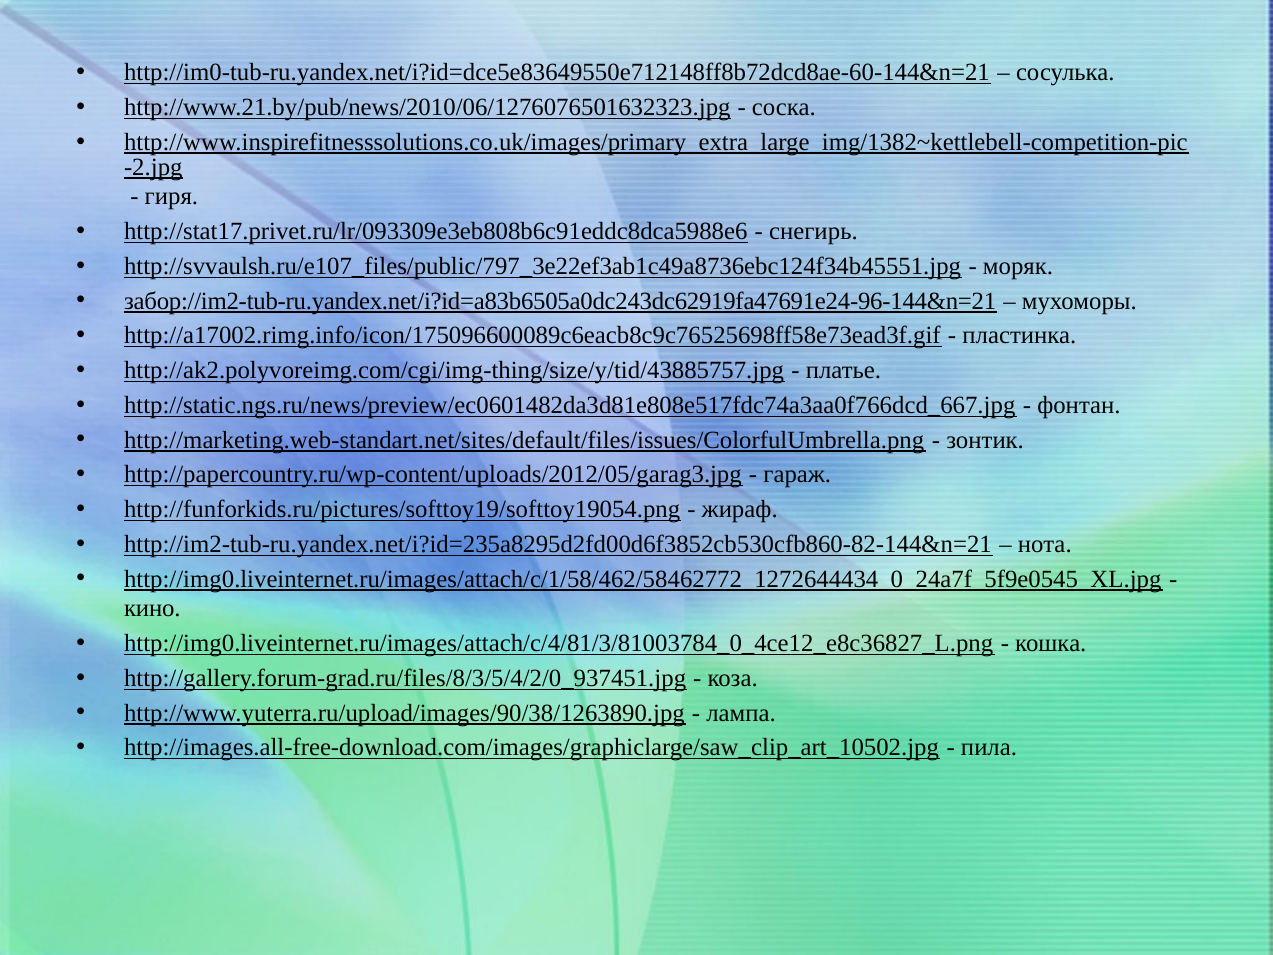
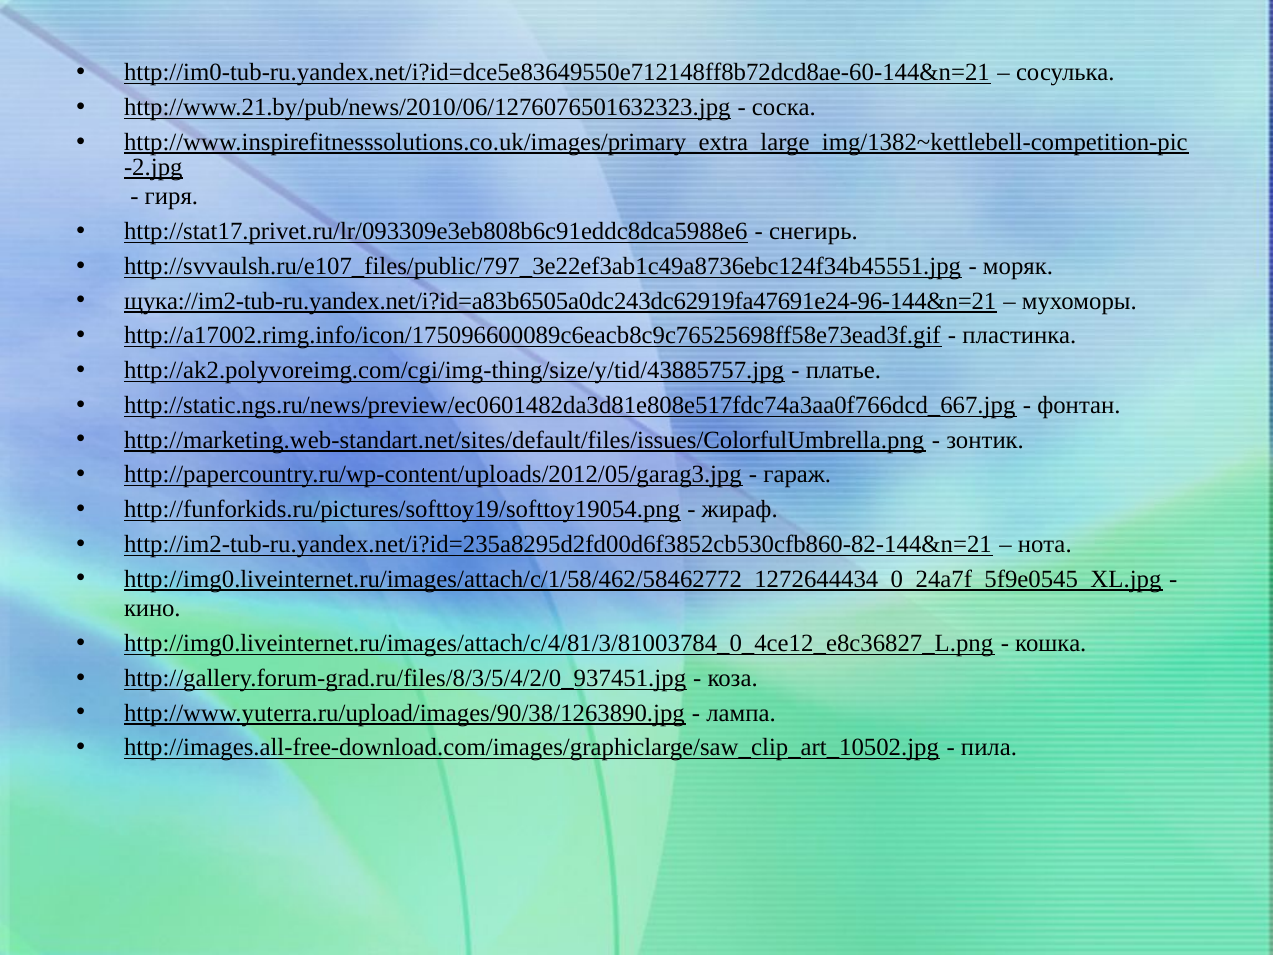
забор://im2-tub-ru.yandex.net/i?id=a83b6505a0dc243dc62919fa47691e24-96-144&n=21: забор://im2-tub-ru.yandex.net/i?id=a83b6505a0dc243dc62919fa47691e24-96-144&n=21 -> щука://im2-tub-ru.yandex.net/i?id=a83b6505a0dc243dc62919fa47691e24-96-144&n=21
